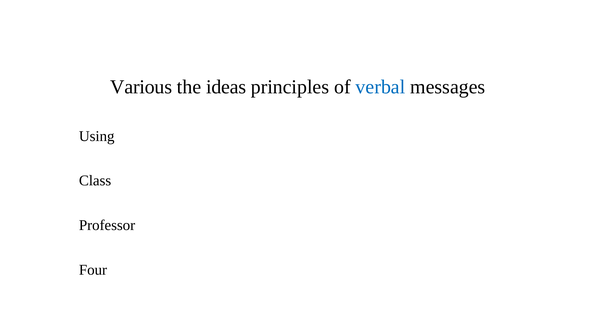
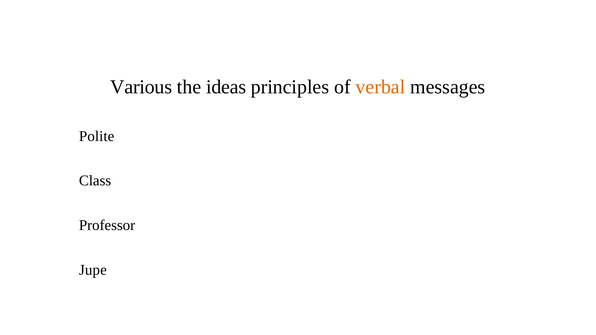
verbal colour: blue -> orange
Using: Using -> Polite
Four: Four -> Jupe
